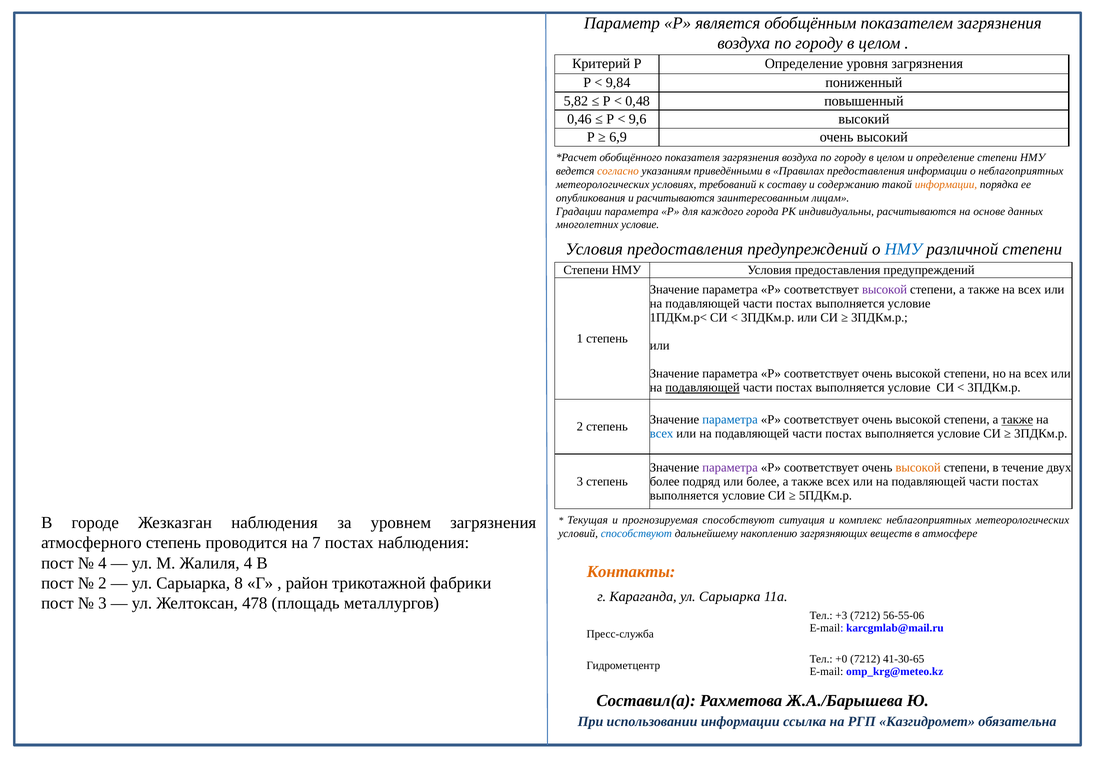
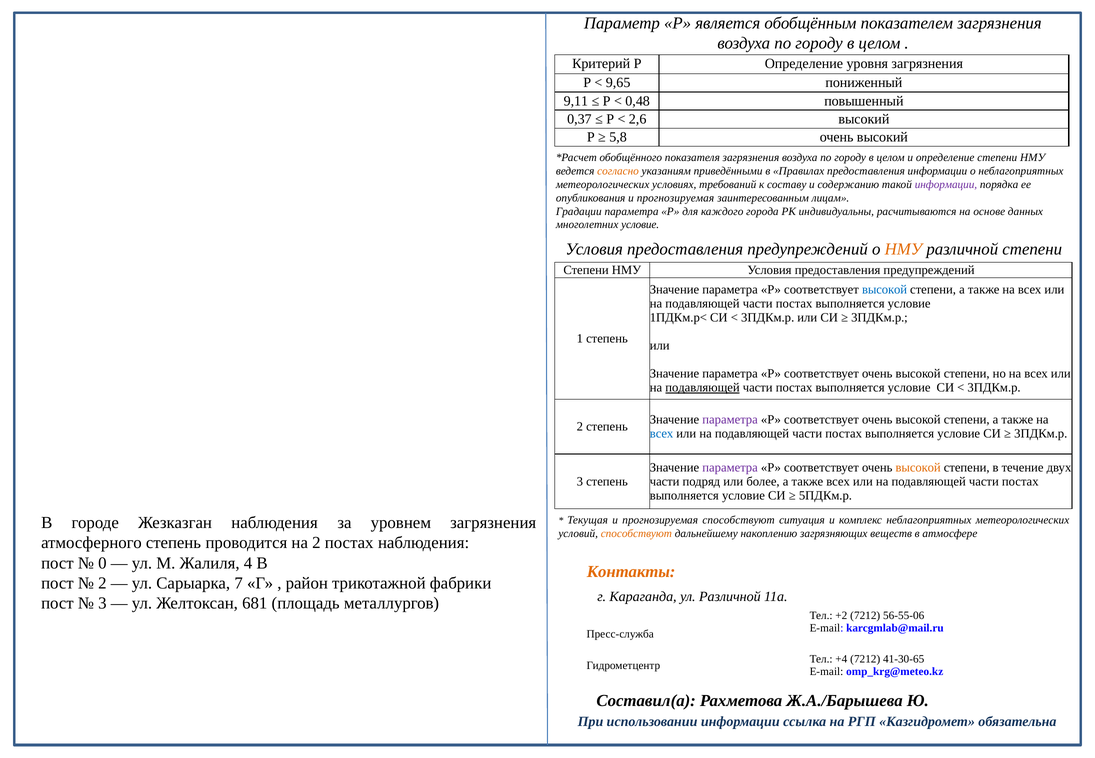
9,84: 9,84 -> 9,65
5,82: 5,82 -> 9,11
0,46: 0,46 -> 0,37
9,6: 9,6 -> 2,6
6,9: 6,9 -> 5,8
информации at (946, 184) colour: orange -> purple
опубликования и расчитываются: расчитываются -> прогнозируемая
НМУ at (903, 249) colour: blue -> orange
высокой at (885, 290) colour: purple -> blue
параметра at (730, 420) colour: blue -> purple
также at (1017, 420) underline: present -> none
более at (665, 482): более -> части
способствуют at (636, 534) colour: blue -> orange
на 7: 7 -> 2
4 at (102, 563): 4 -> 0
8: 8 -> 7
Караганда ул Сарыарка: Сарыарка -> Различной
478: 478 -> 681
+3: +3 -> +2
+0: +0 -> +4
